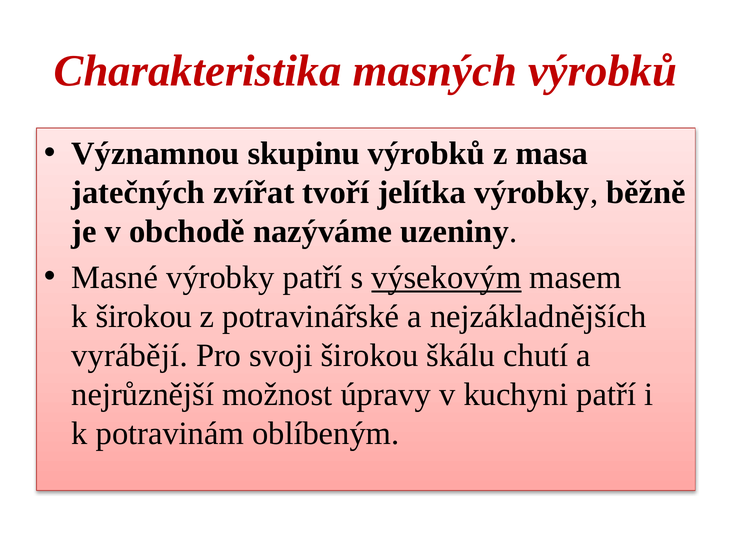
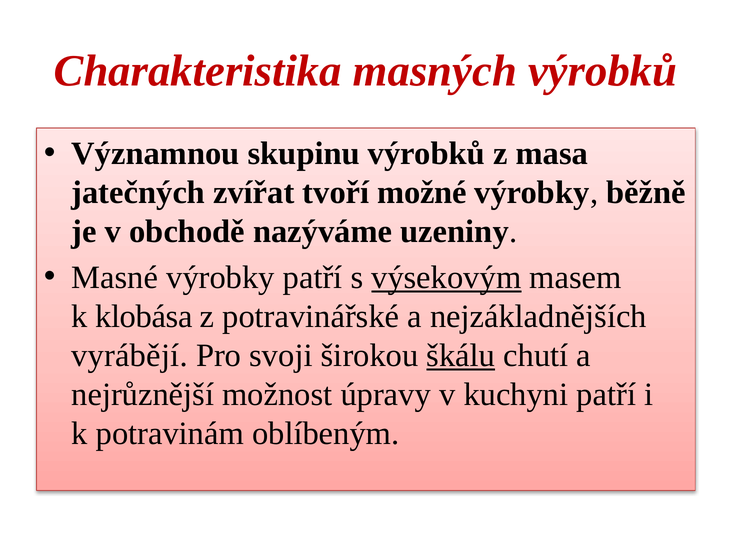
jelítka: jelítka -> možné
k širokou: širokou -> klobása
škálu underline: none -> present
